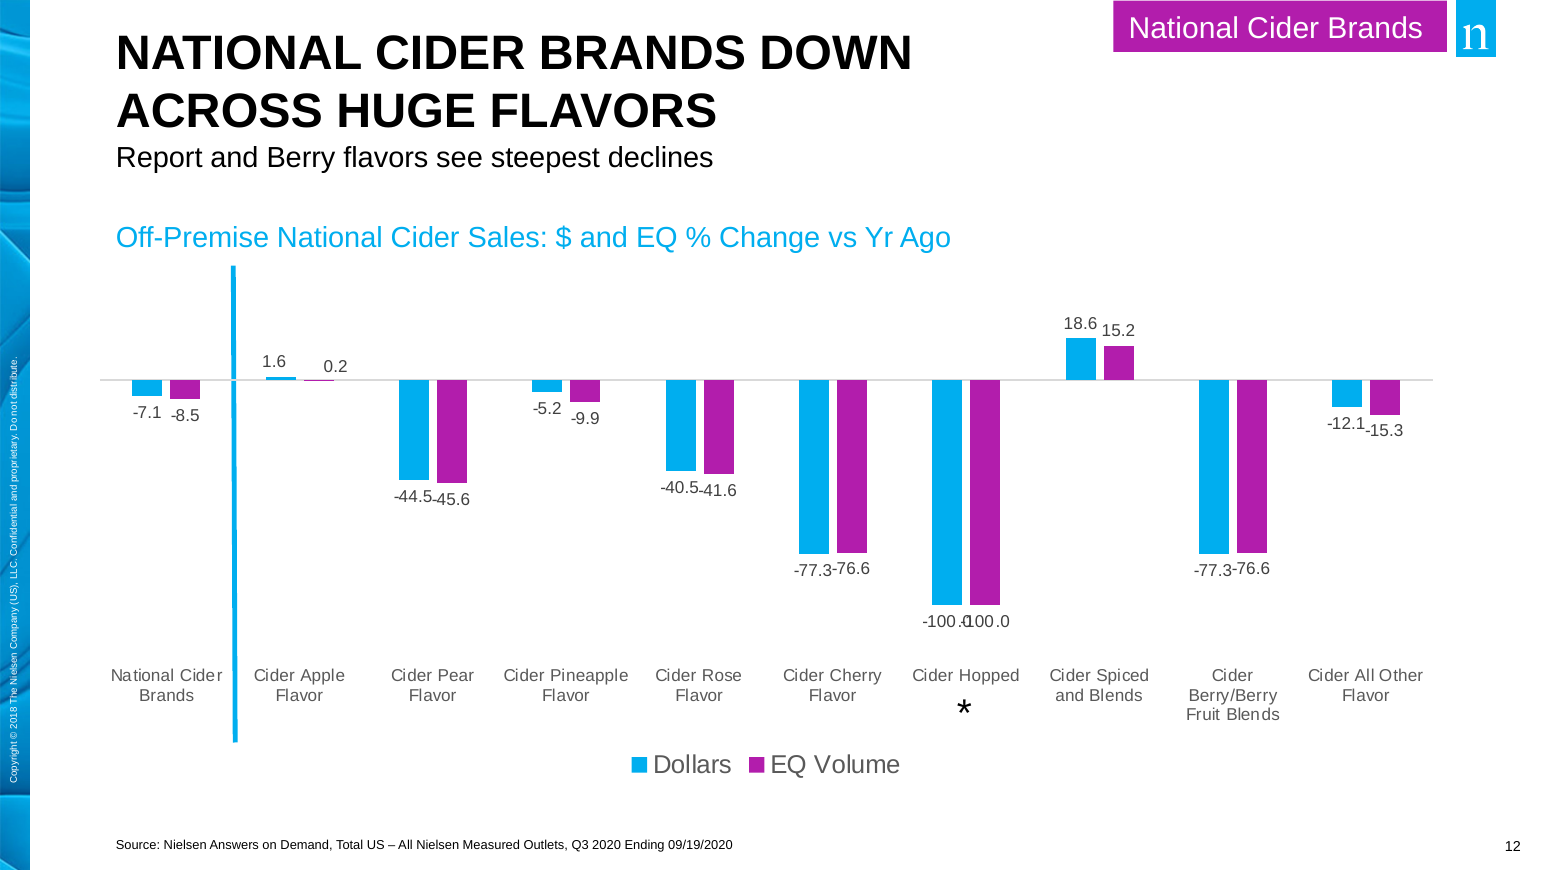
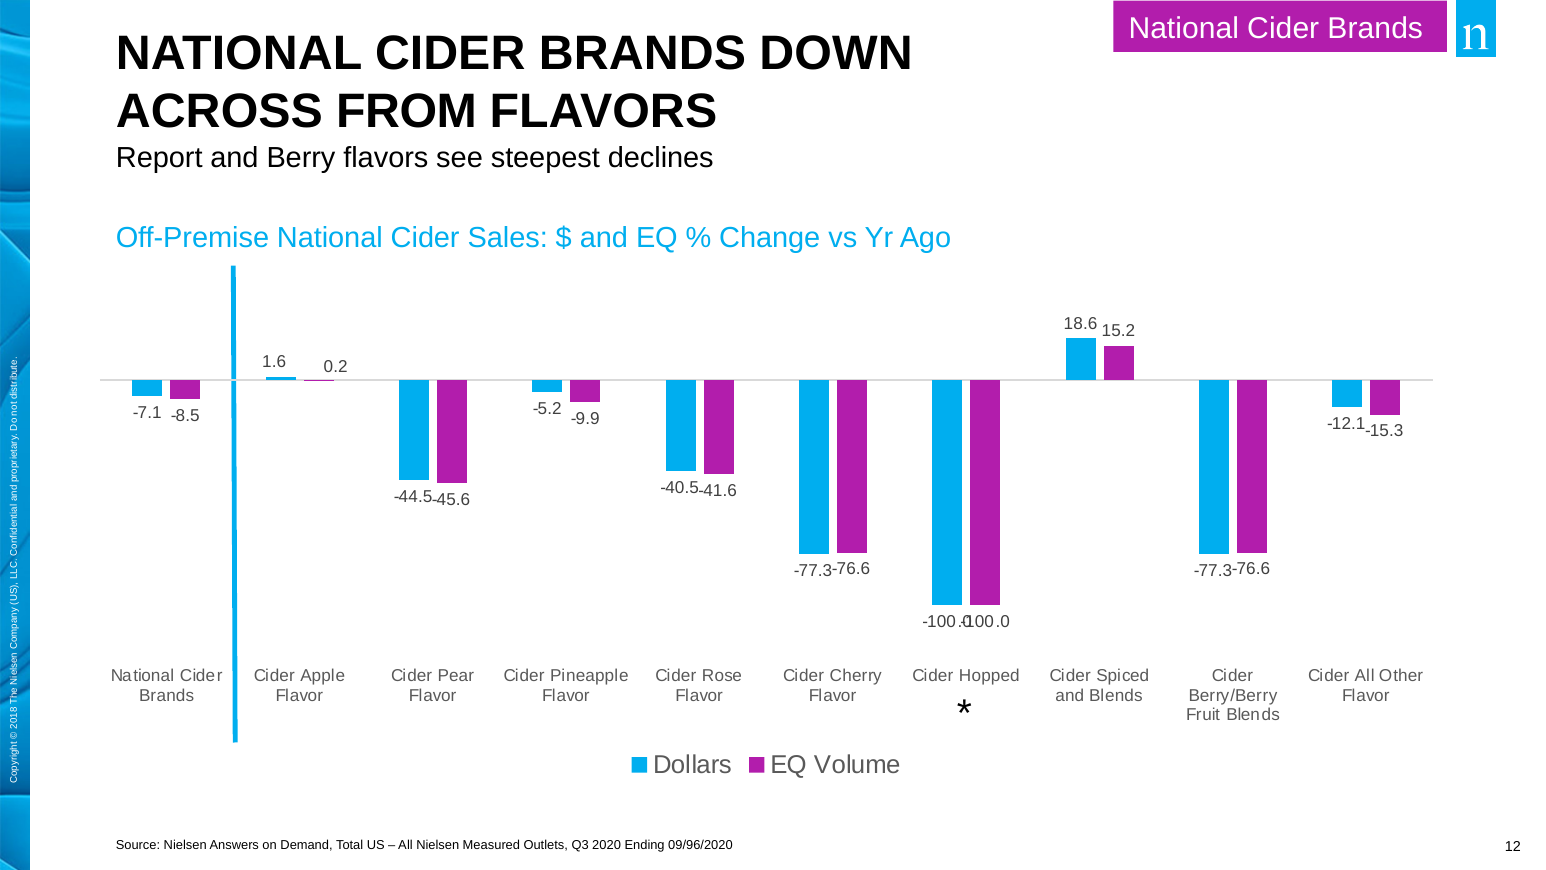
HUGE: HUGE -> FROM
09/19/2020: 09/19/2020 -> 09/96/2020
